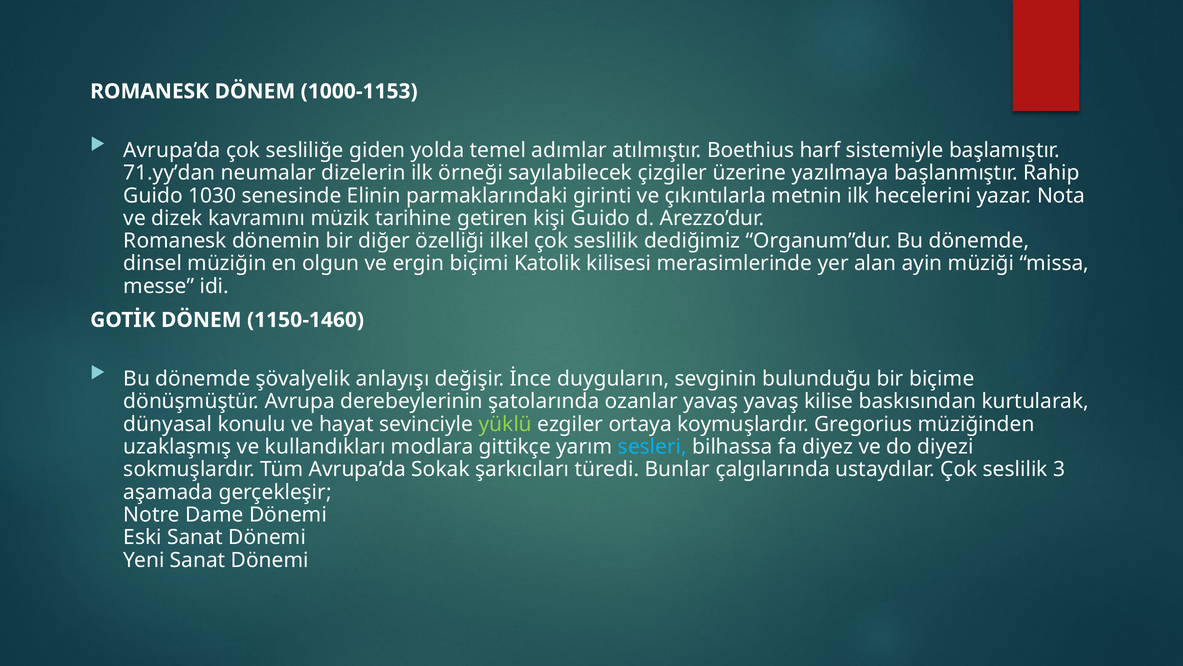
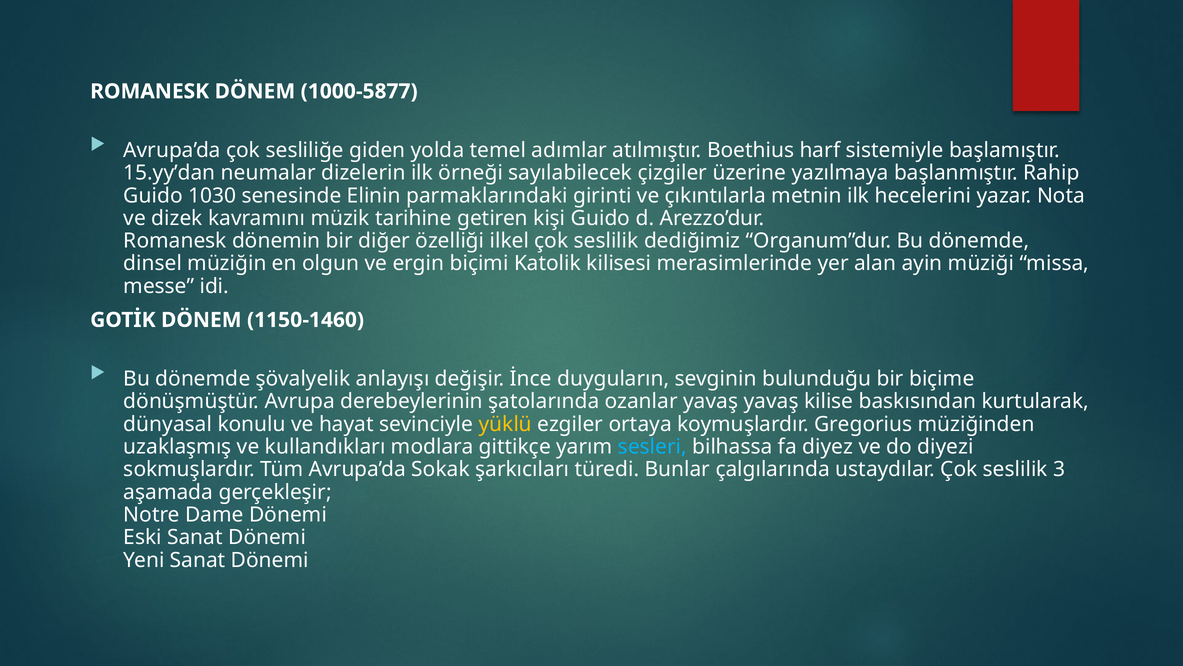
1000-1153: 1000-1153 -> 1000-5877
71.yy’dan: 71.yy’dan -> 15.yy’dan
yüklü colour: light green -> yellow
